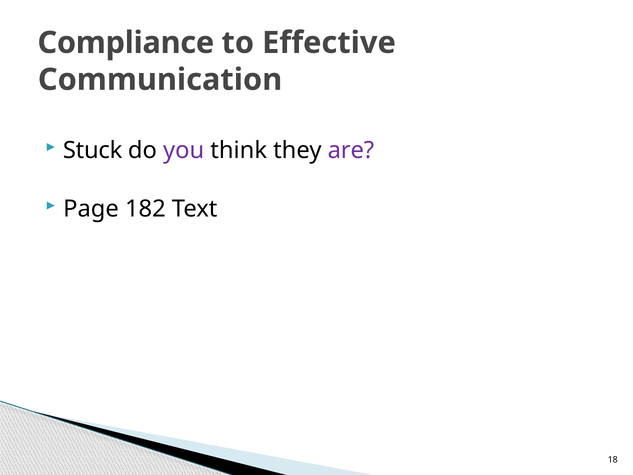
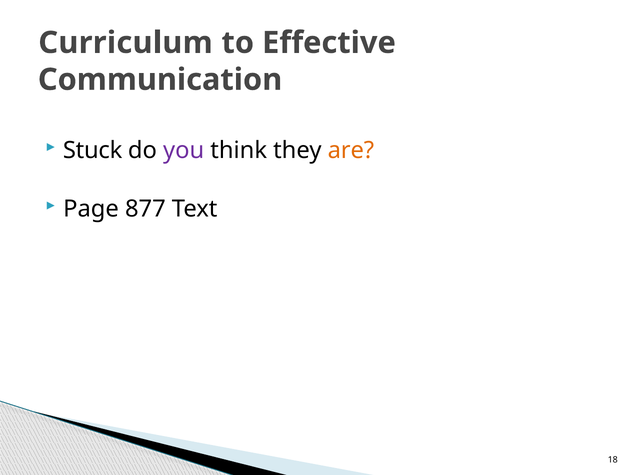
Compliance: Compliance -> Curriculum
are colour: purple -> orange
182: 182 -> 877
